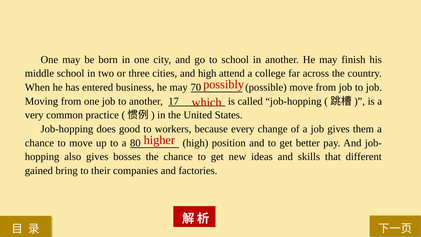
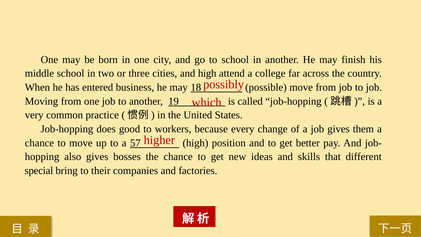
70: 70 -> 18
17: 17 -> 19
80: 80 -> 57
gained: gained -> special
